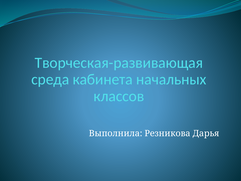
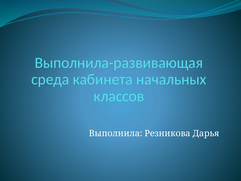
Творческая-развивающая: Творческая-развивающая -> Выполнила-развивающая
